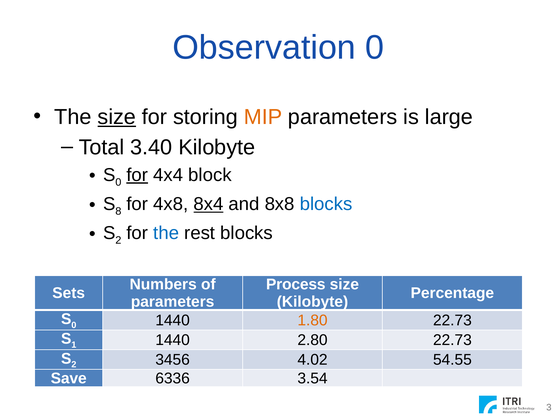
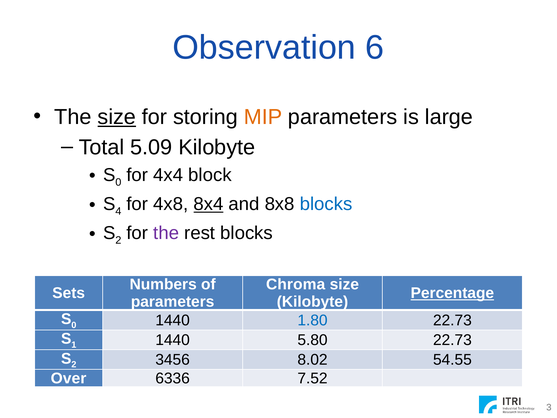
Observation 0: 0 -> 6
3.40: 3.40 -> 5.09
for at (137, 175) underline: present -> none
8: 8 -> 4
the at (166, 233) colour: blue -> purple
Process: Process -> Chroma
Percentage underline: none -> present
1.80 colour: orange -> blue
2.80: 2.80 -> 5.80
4.02: 4.02 -> 8.02
Save: Save -> Over
3.54: 3.54 -> 7.52
